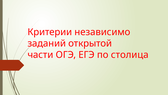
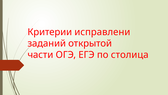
независимо: независимо -> исправлени
